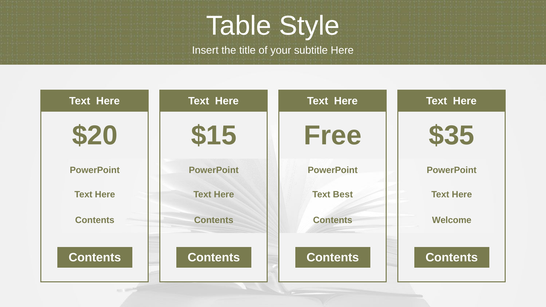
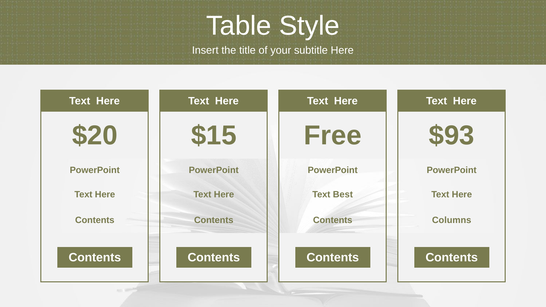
$35: $35 -> $93
Welcome: Welcome -> Columns
